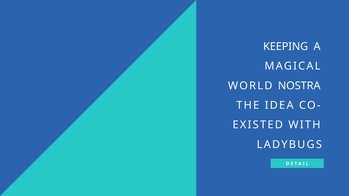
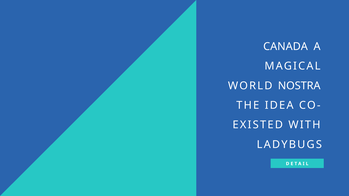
KEEPING: KEEPING -> CANADA
